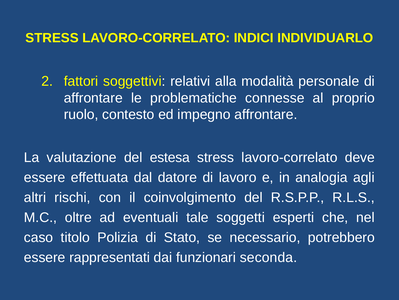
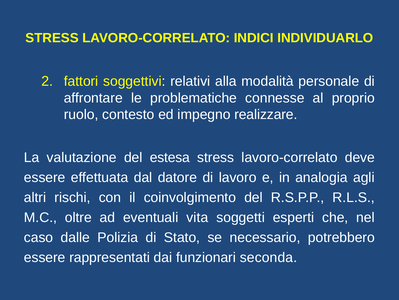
impegno affrontare: affrontare -> realizzare
tale: tale -> vita
titolo: titolo -> dalle
